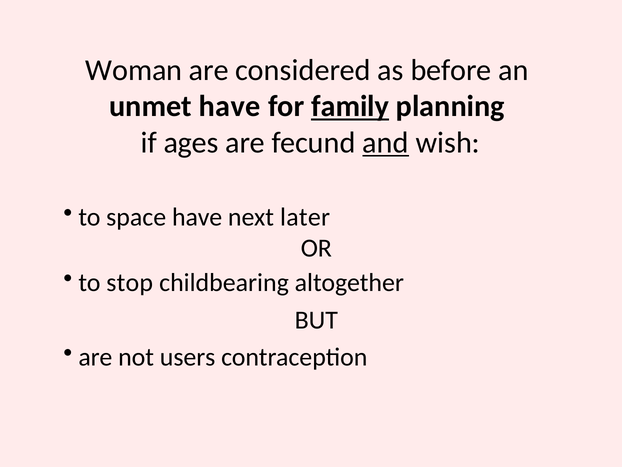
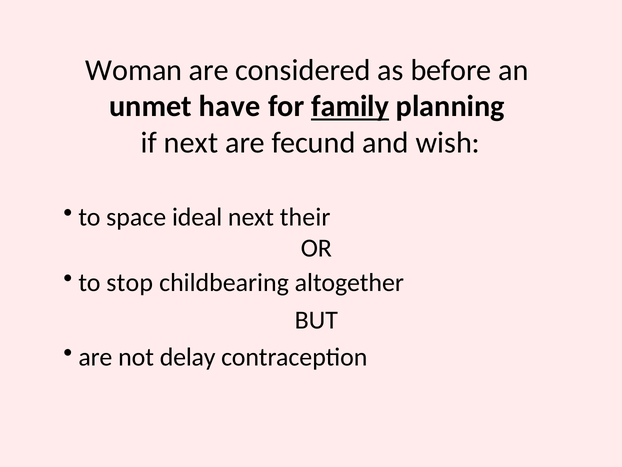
if ages: ages -> next
and underline: present -> none
space have: have -> ideal
later: later -> their
users: users -> delay
